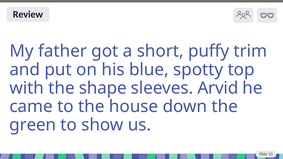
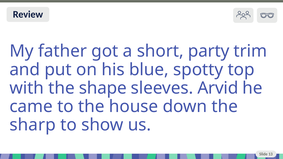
puffy: puffy -> party
green: green -> sharp
